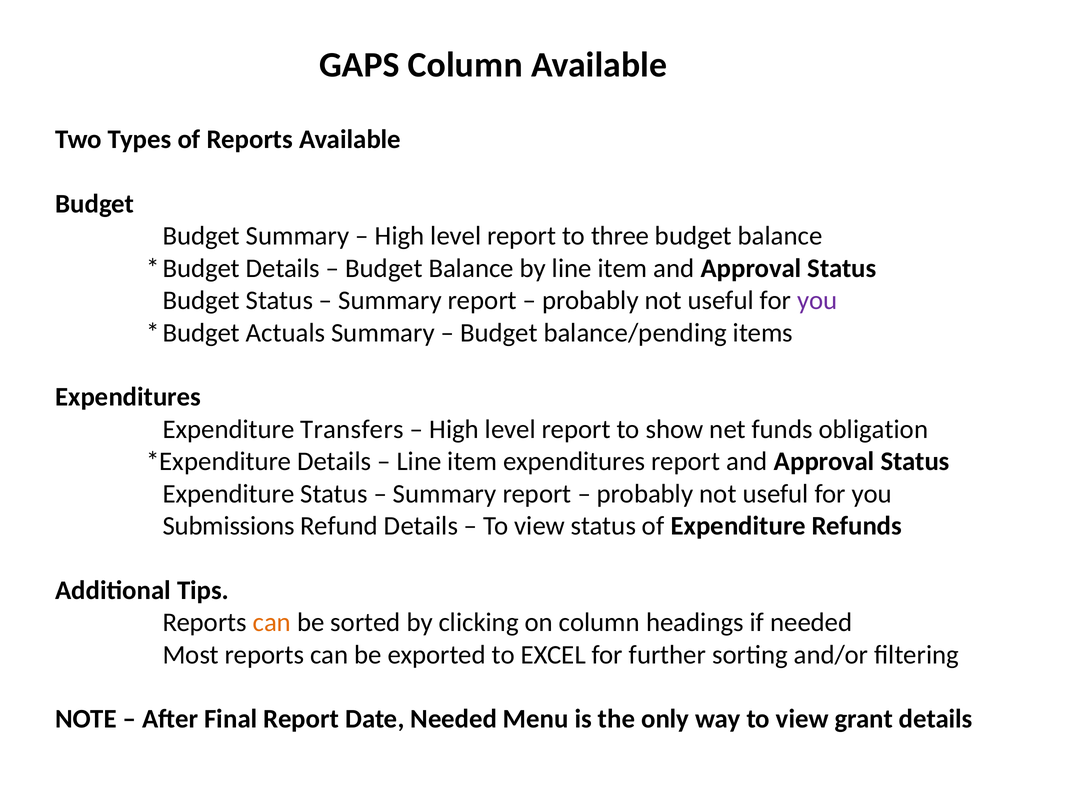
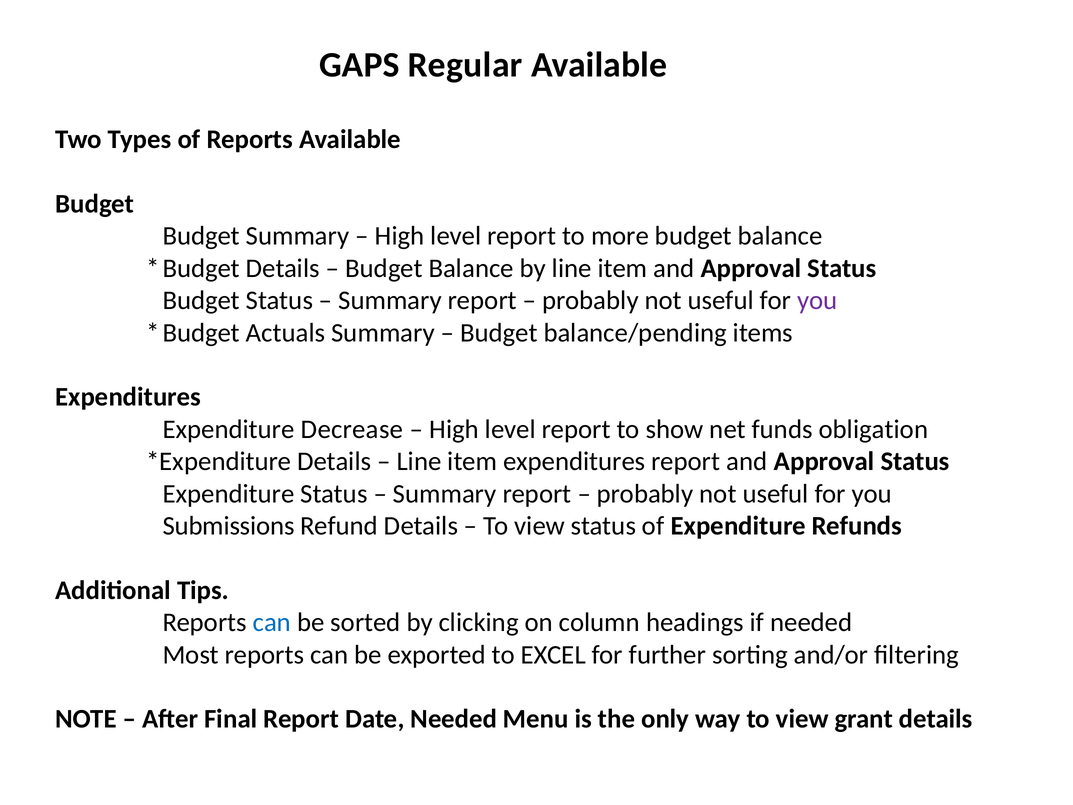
GAPS Column: Column -> Regular
three: three -> more
Transfers: Transfers -> Decrease
can at (272, 622) colour: orange -> blue
